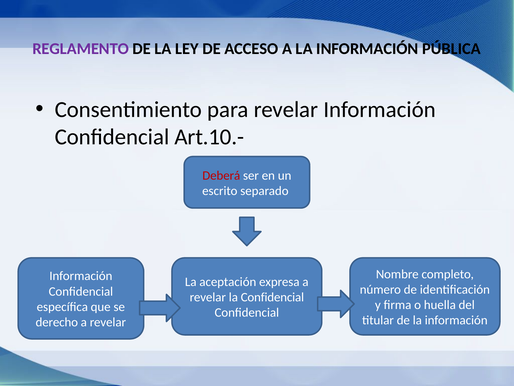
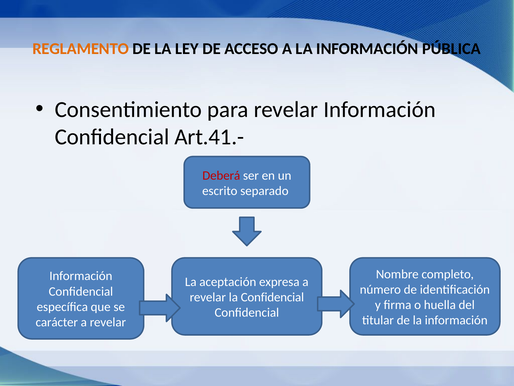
REGLAMENTO colour: purple -> orange
Art.10.-: Art.10.- -> Art.41.-
derecho: derecho -> carácter
